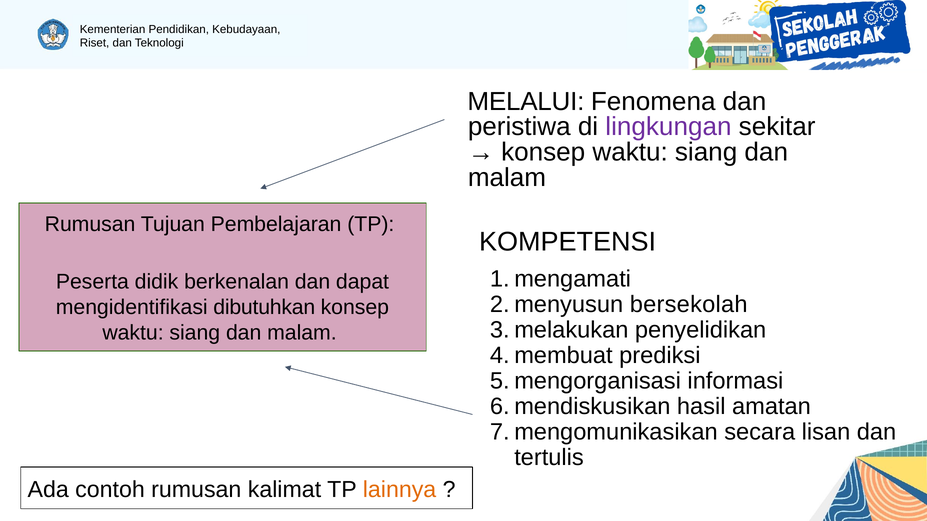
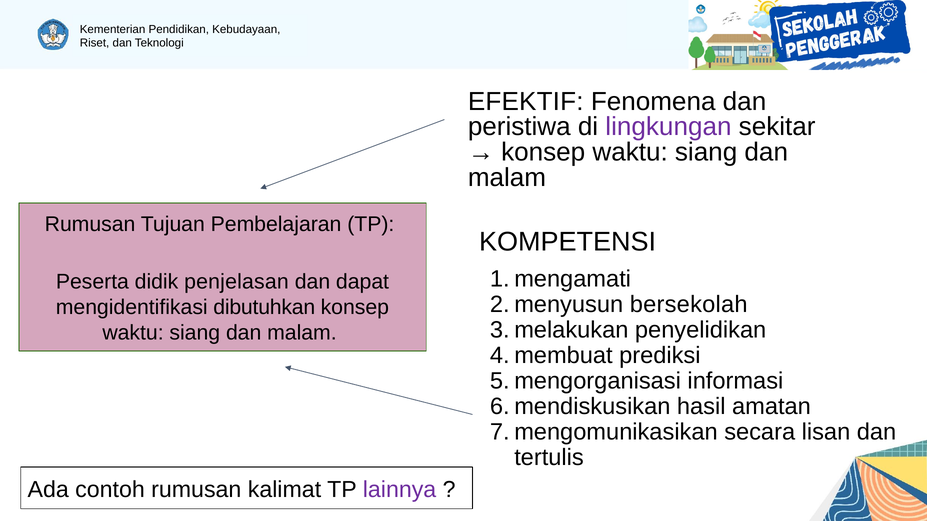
MELALUI: MELALUI -> EFEKTIF
berkenalan: berkenalan -> penjelasan
lainnya colour: orange -> purple
